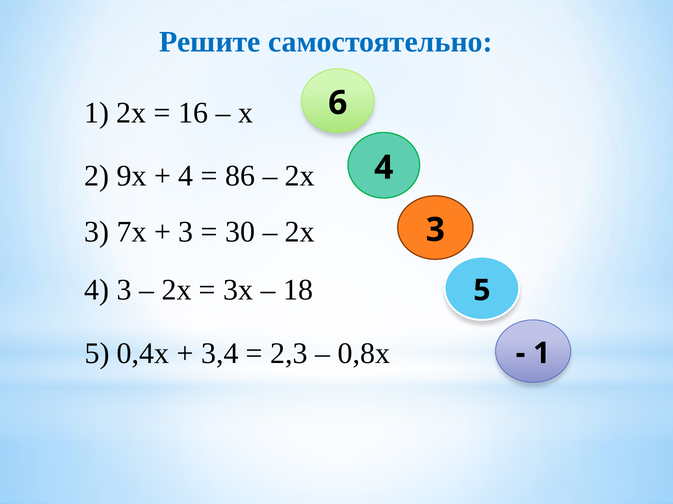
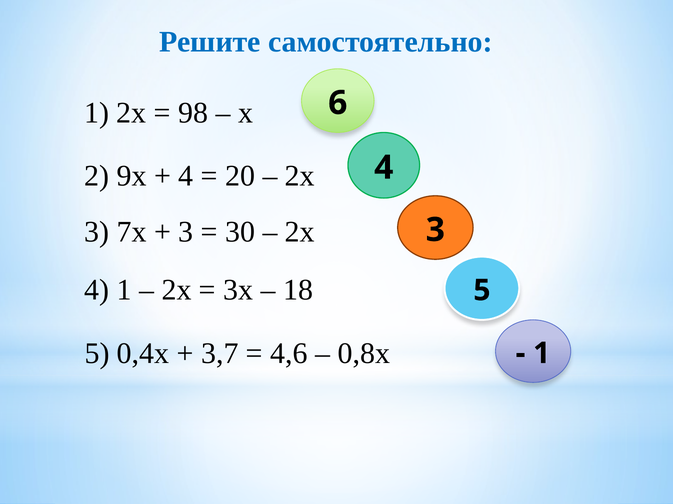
16: 16 -> 98
86: 86 -> 20
3 at (124, 291): 3 -> 1
3,4: 3,4 -> 3,7
2,3: 2,3 -> 4,6
